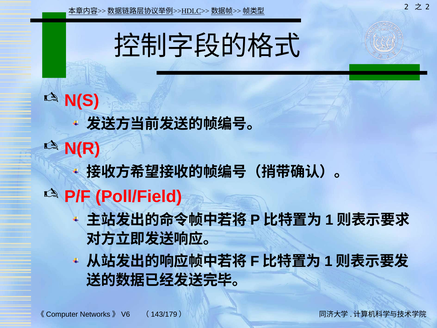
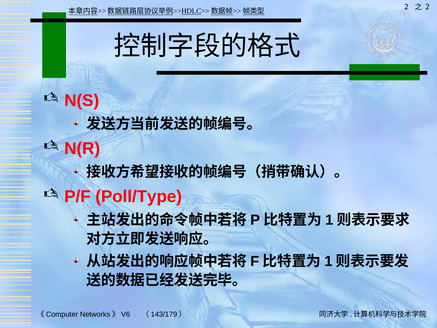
Poll/Field: Poll/Field -> Poll/Type
